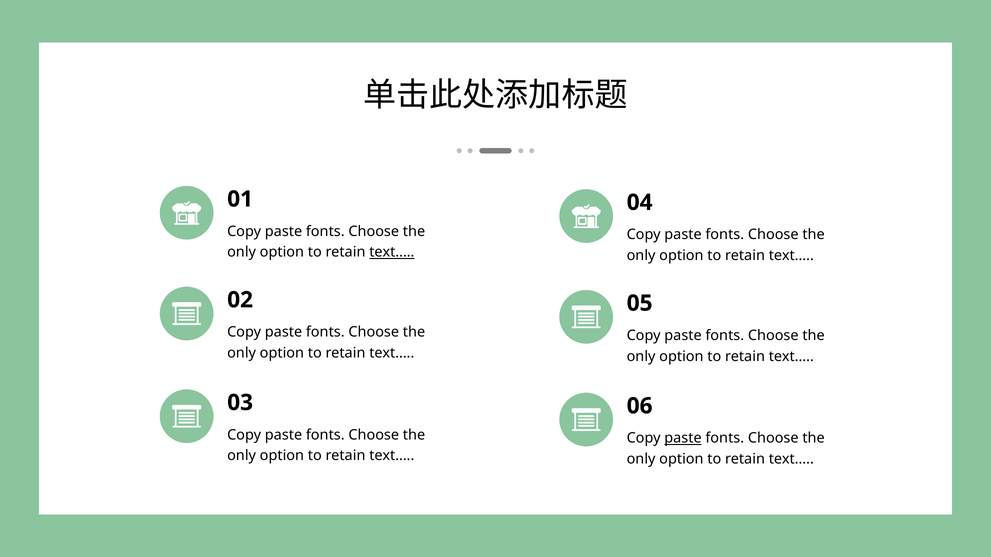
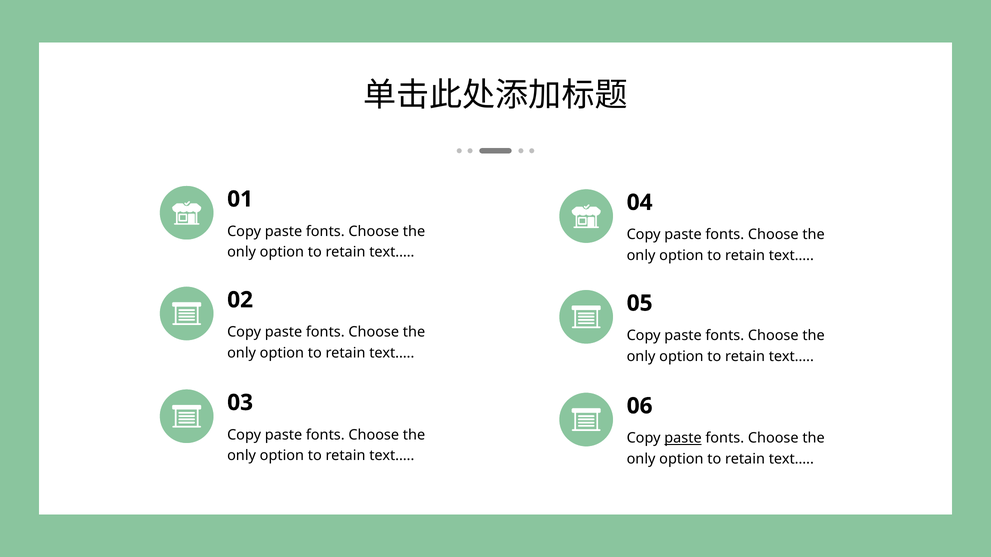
text.… at (392, 252) underline: present -> none
